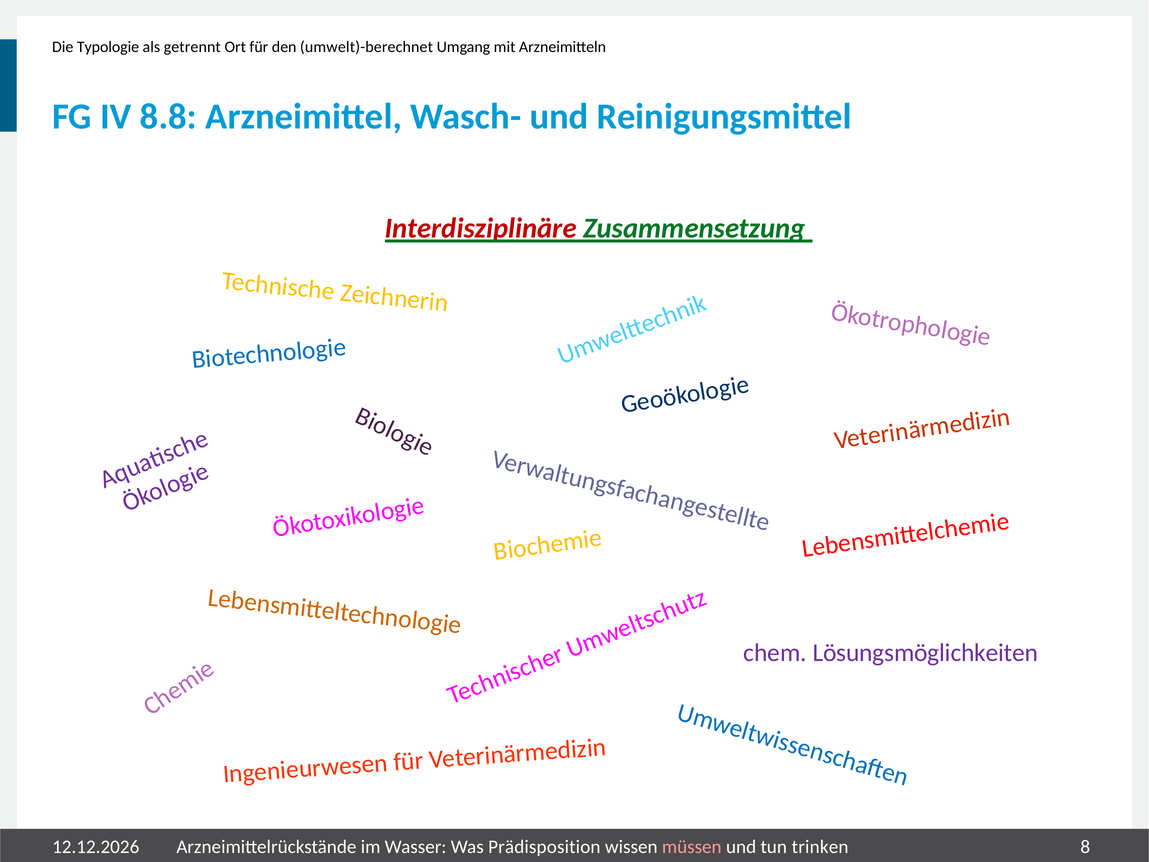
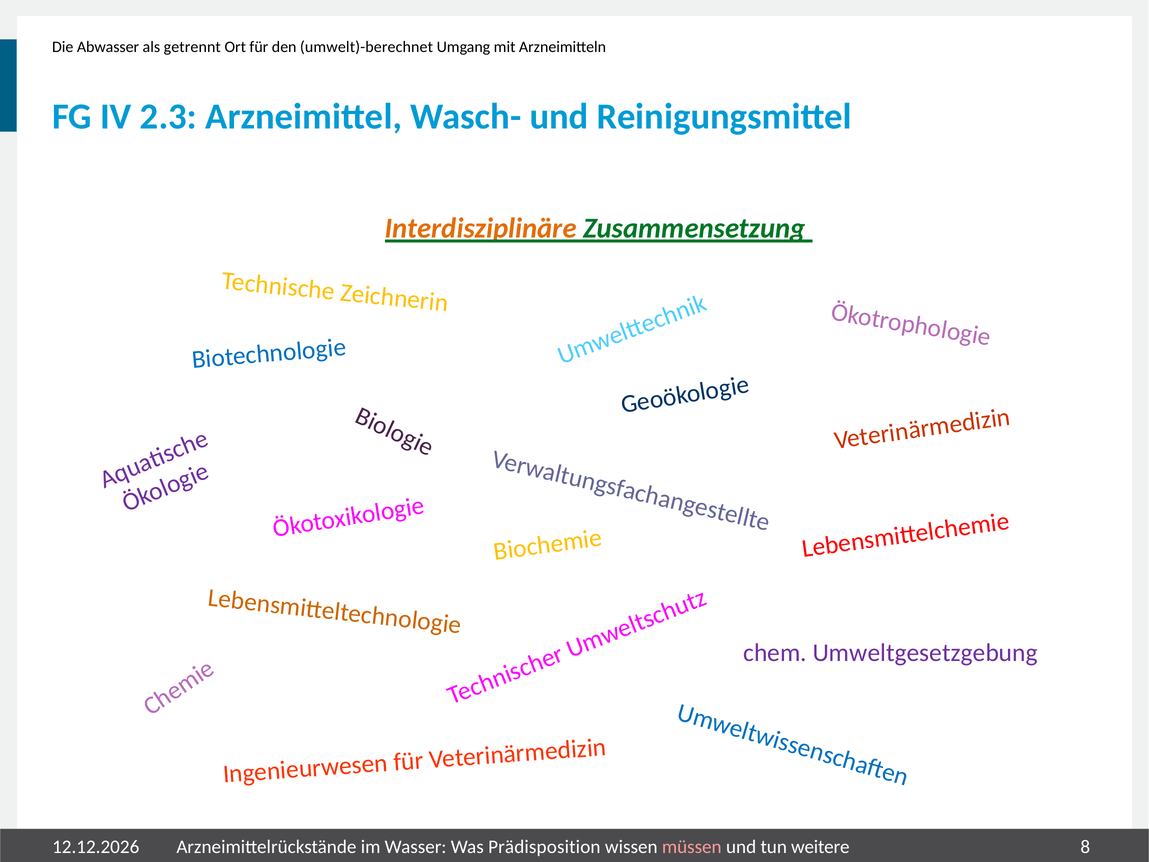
Typologie: Typologie -> Abwasser
8.8: 8.8 -> 2.3
Interdisziplinäre colour: red -> orange
Lösungsmöglichkeiten: Lösungsmöglichkeiten -> Umweltgesetzgebung
trinken: trinken -> weitere
